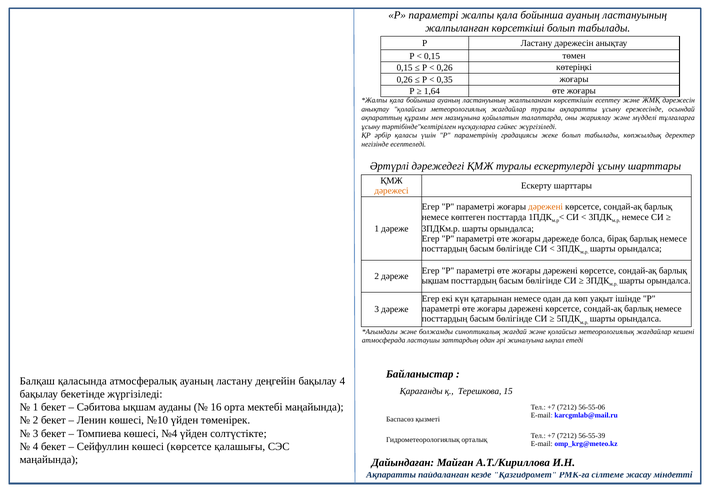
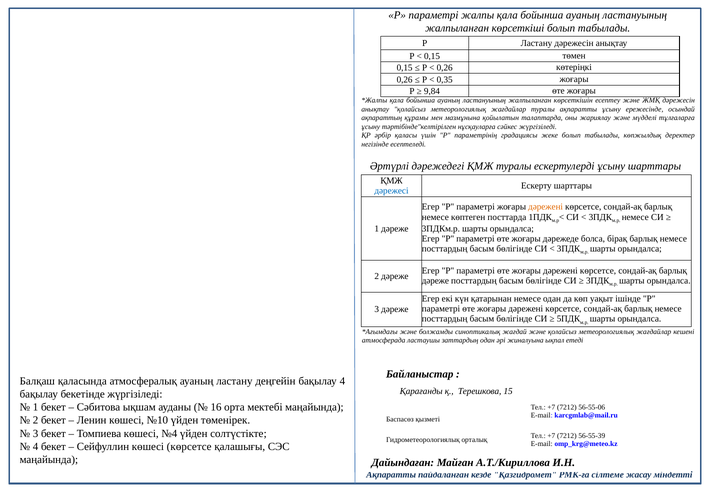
1,64: 1,64 -> 9,84
дәрежесі colour: orange -> blue
ықшам at (435, 280): ықшам -> дәреже
